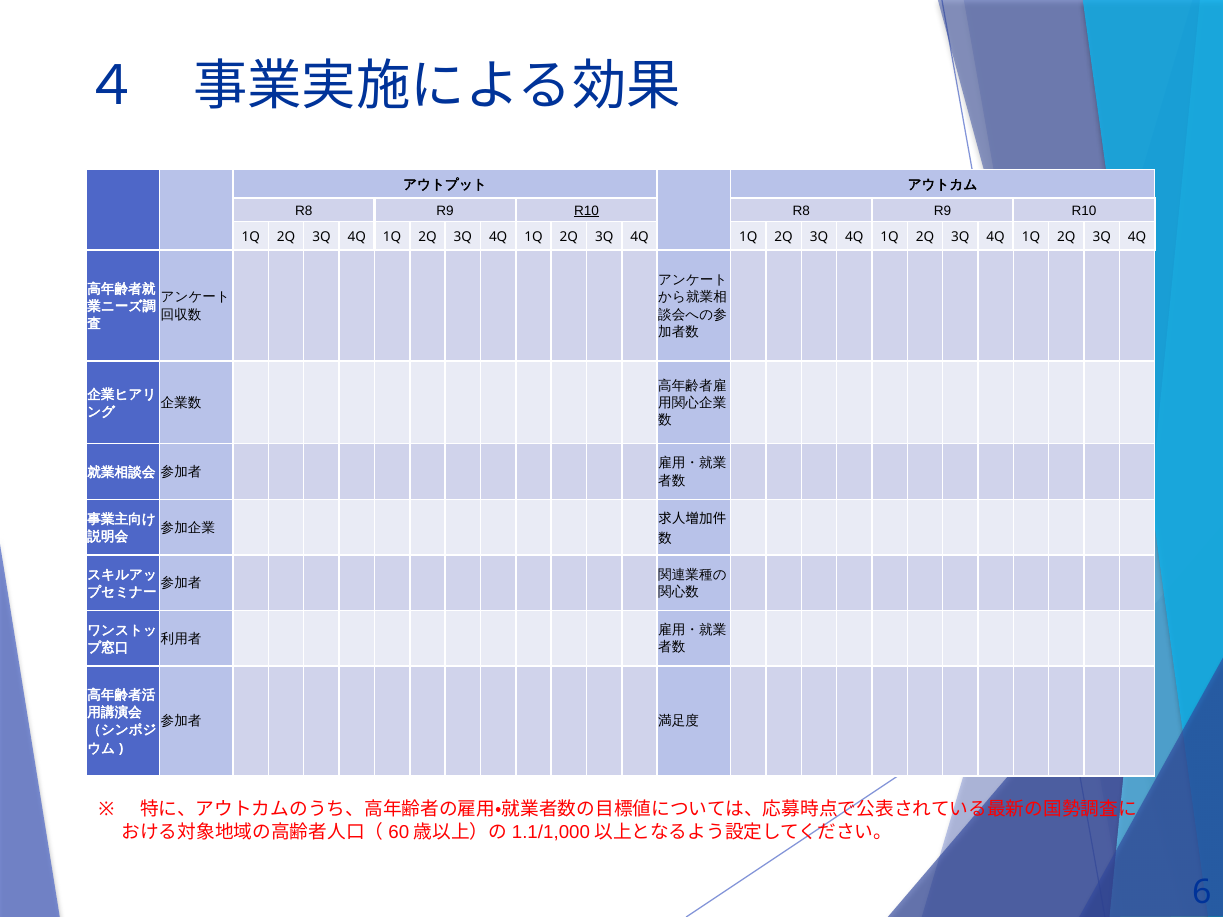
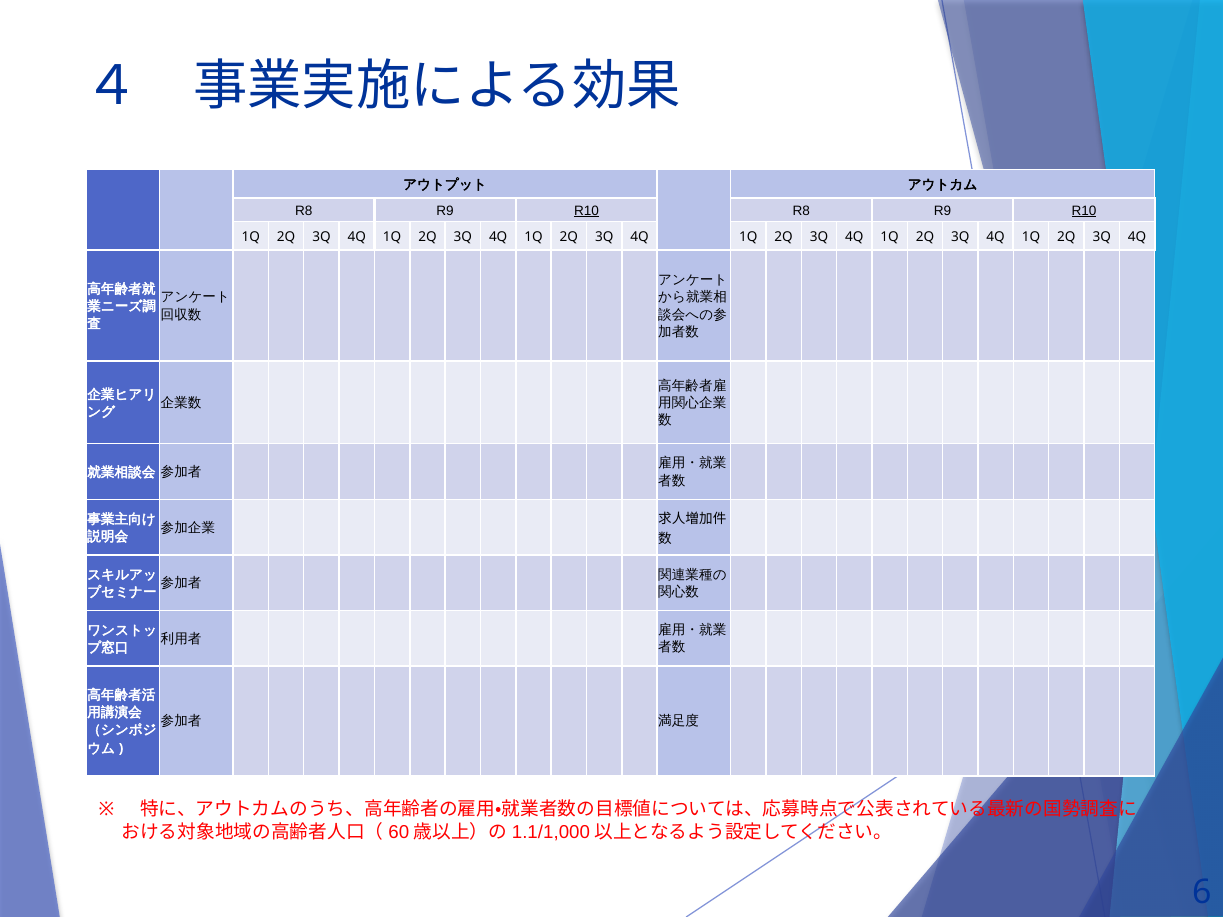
R10 at (1084, 211) underline: none -> present
